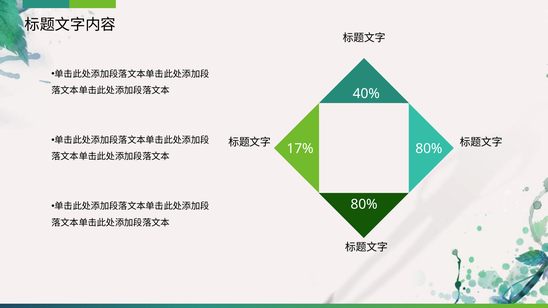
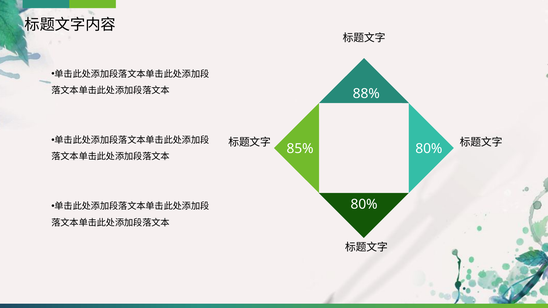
40%: 40% -> 88%
17%: 17% -> 85%
